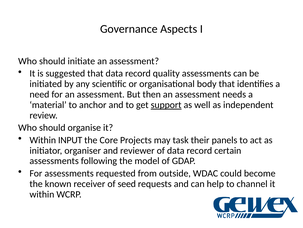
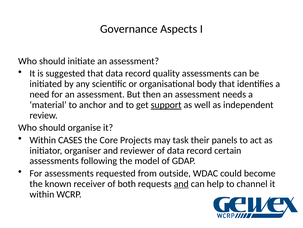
INPUT: INPUT -> CASES
seed: seed -> both
and at (181, 183) underline: none -> present
